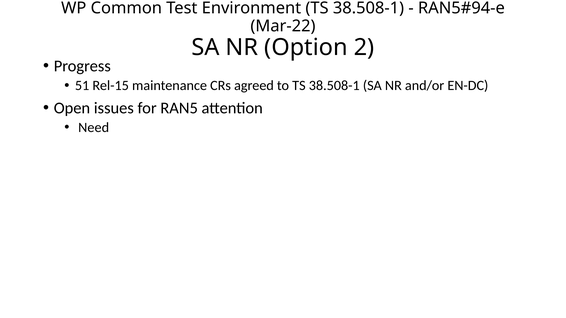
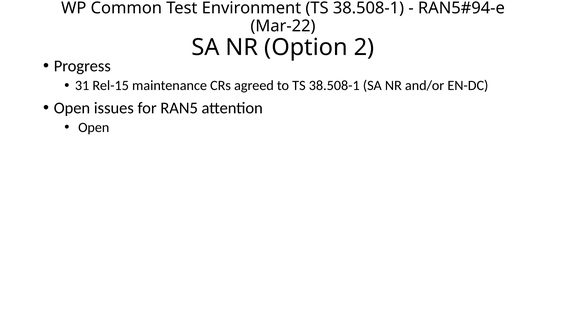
51: 51 -> 31
Need at (94, 128): Need -> Open
